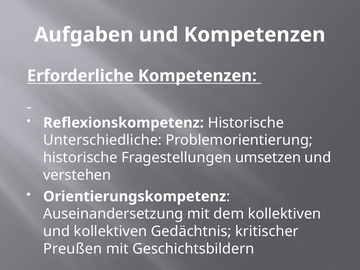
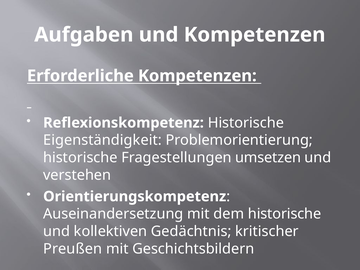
Unterschiedliche: Unterschiedliche -> Eigenständigkeit
dem kollektiven: kollektiven -> historische
